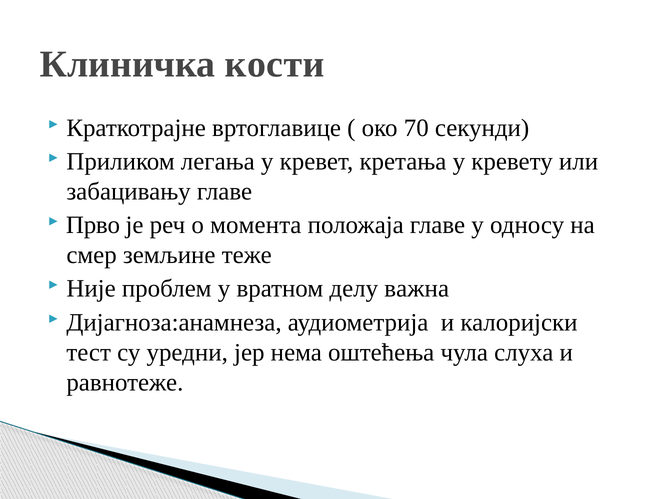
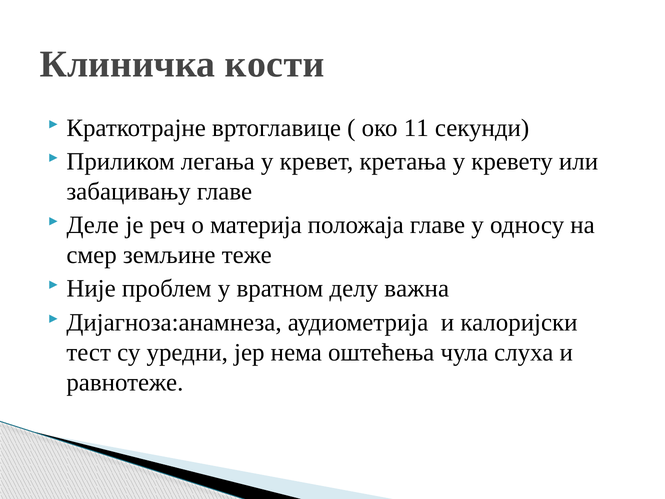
70: 70 -> 11
Прво: Прво -> Деле
момента: момента -> материја
